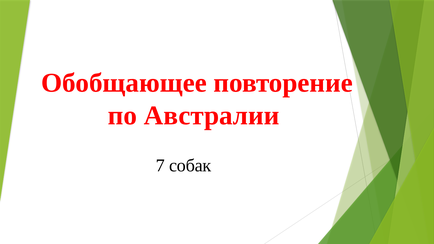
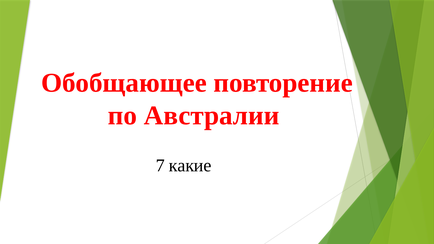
собак: собак -> какие
